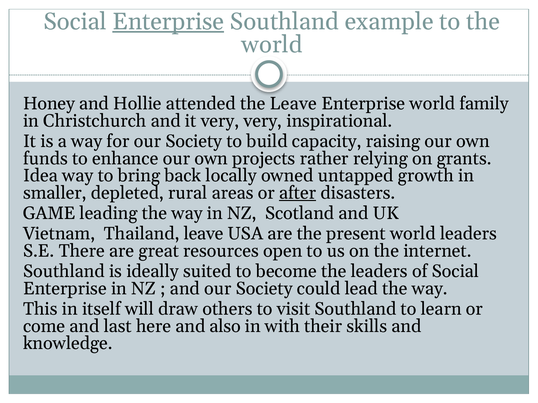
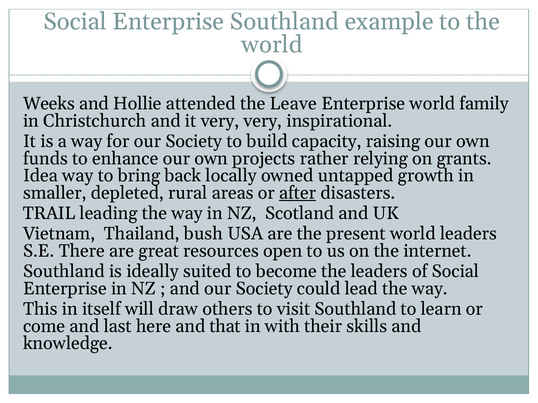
Enterprise at (168, 22) underline: present -> none
Honey: Honey -> Weeks
GAME: GAME -> TRAIL
Thailand leave: leave -> bush
also: also -> that
